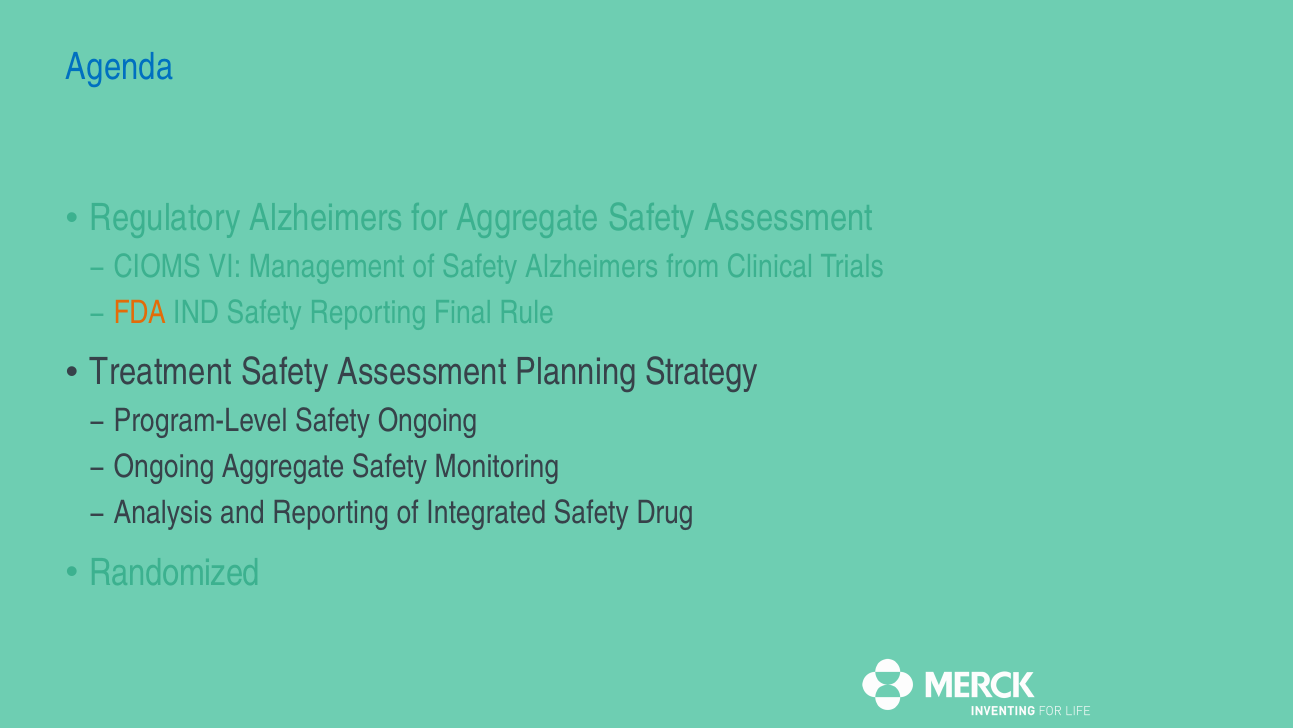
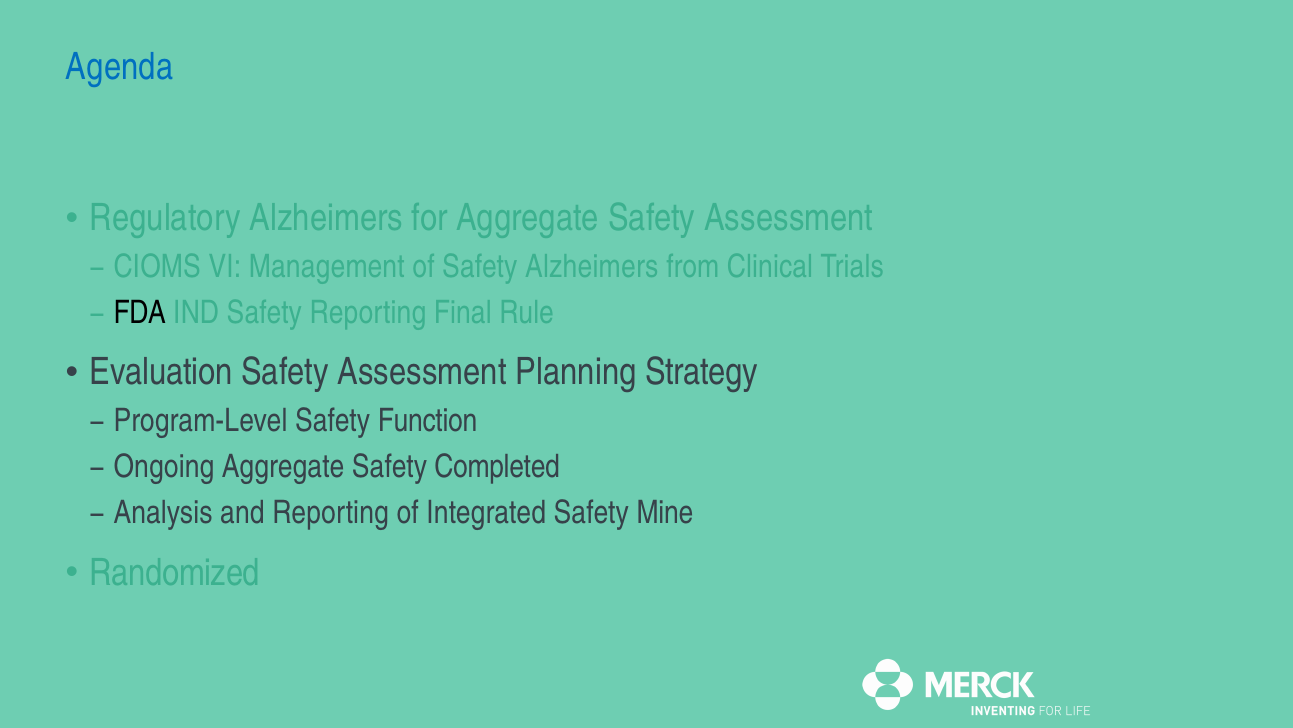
FDA colour: orange -> black
Treatment: Treatment -> Evaluation
Safety Ongoing: Ongoing -> Function
Monitoring: Monitoring -> Completed
Drug: Drug -> Mine
